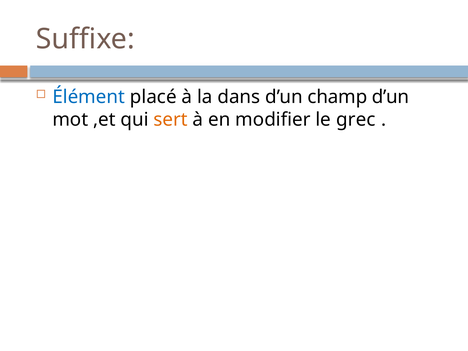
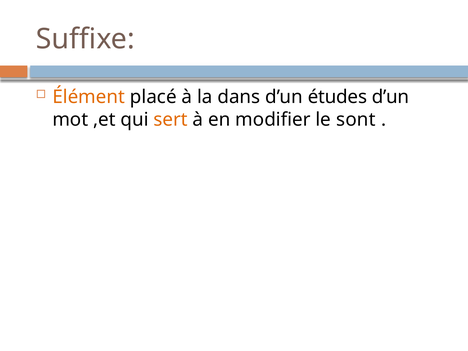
Élément colour: blue -> orange
champ: champ -> études
grec: grec -> sont
